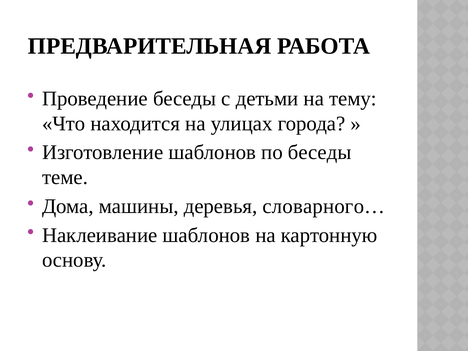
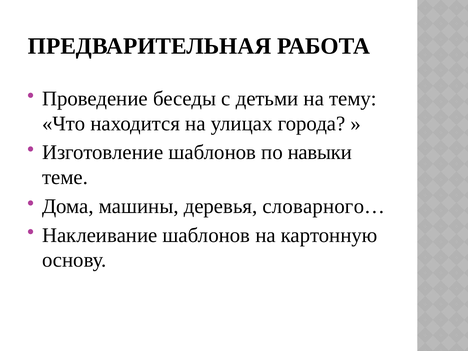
по беседы: беседы -> навыки
